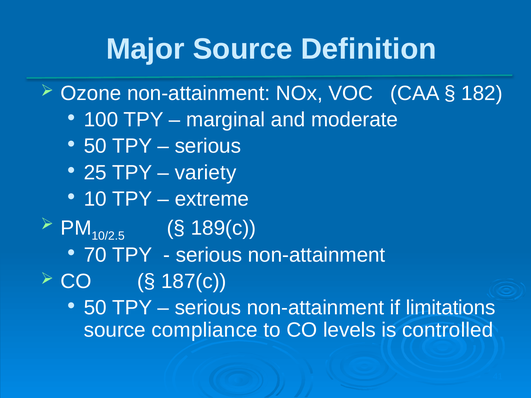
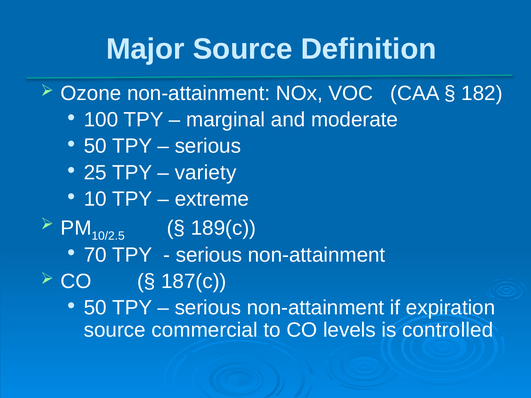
limitations: limitations -> expiration
compliance: compliance -> commercial
